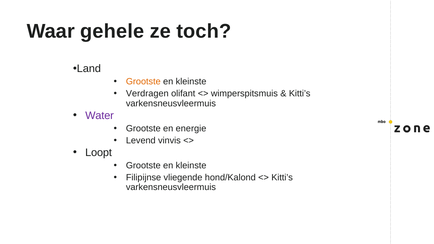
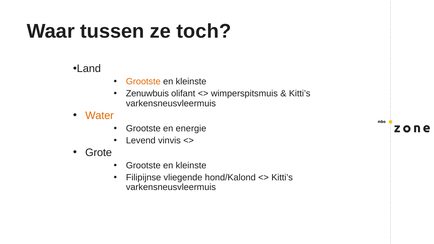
gehele: gehele -> tussen
Verdragen: Verdragen -> Zenuwbuis
Water colour: purple -> orange
Loopt: Loopt -> Grote
